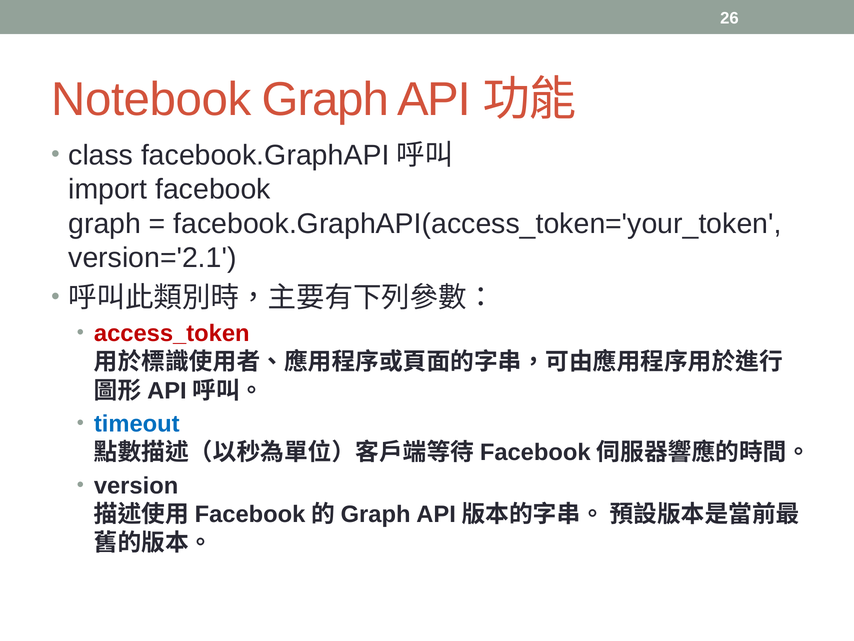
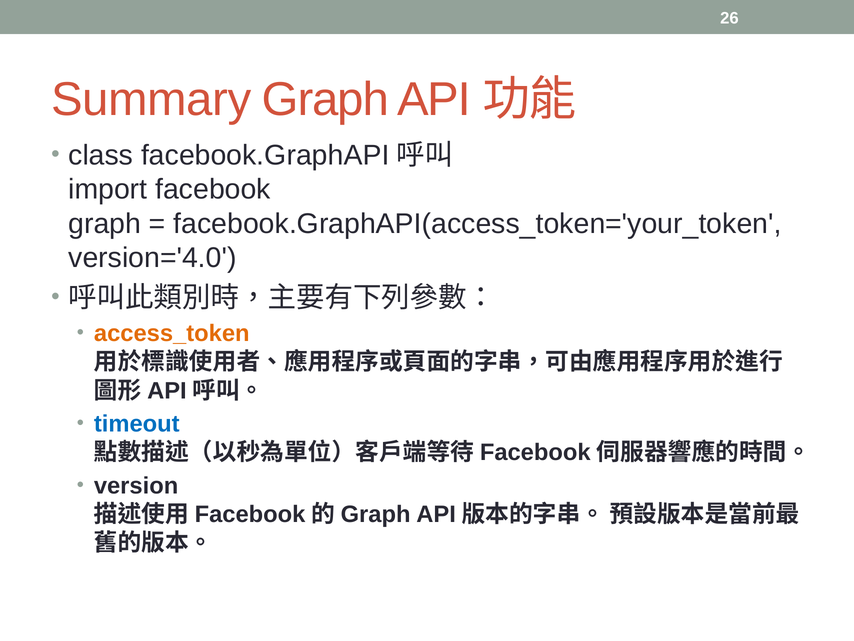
Notebook: Notebook -> Summary
version='2.1: version='2.1 -> version='4.0
access_token colour: red -> orange
